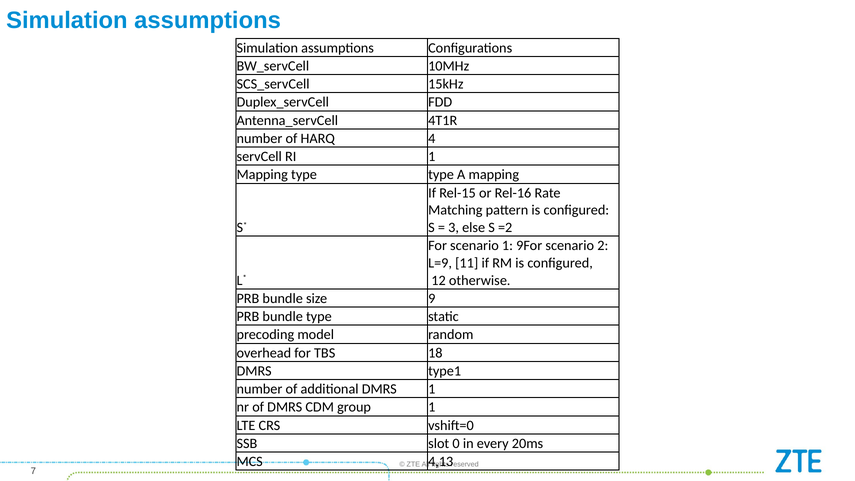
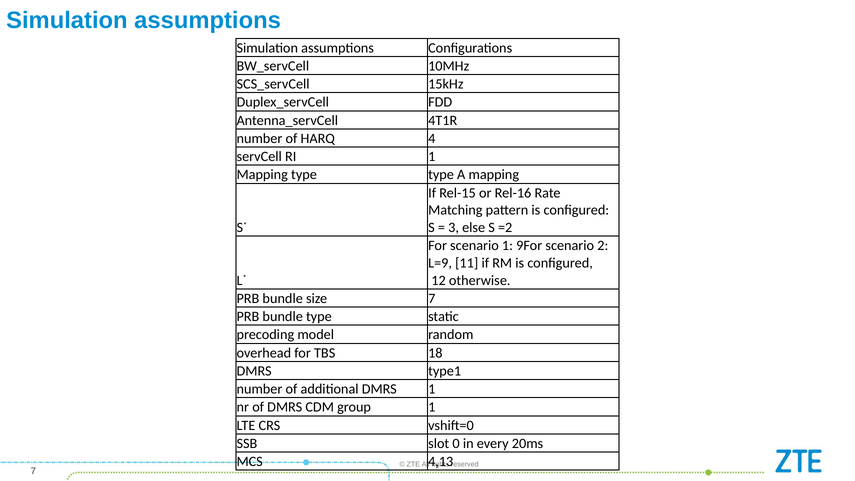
size 9: 9 -> 7
